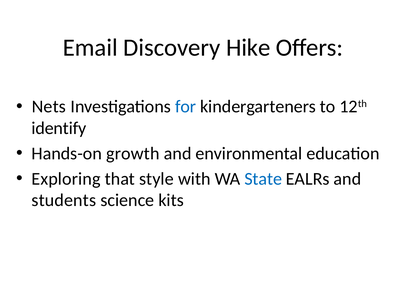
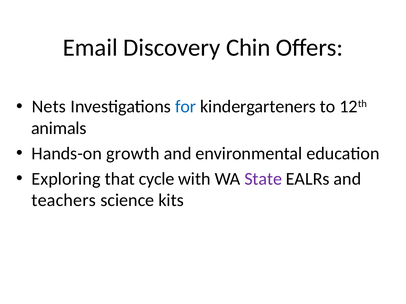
Hike: Hike -> Chin
identify: identify -> animals
style: style -> cycle
State colour: blue -> purple
students: students -> teachers
